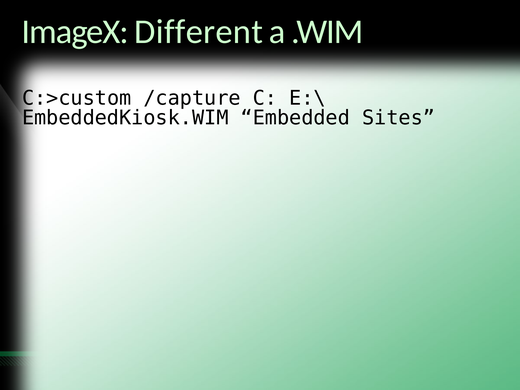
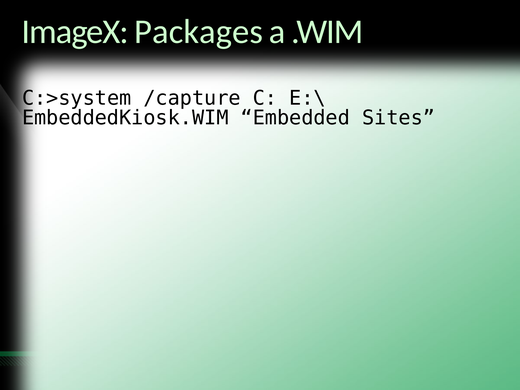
Different: Different -> Packages
C:>custom: C:>custom -> C:>system
